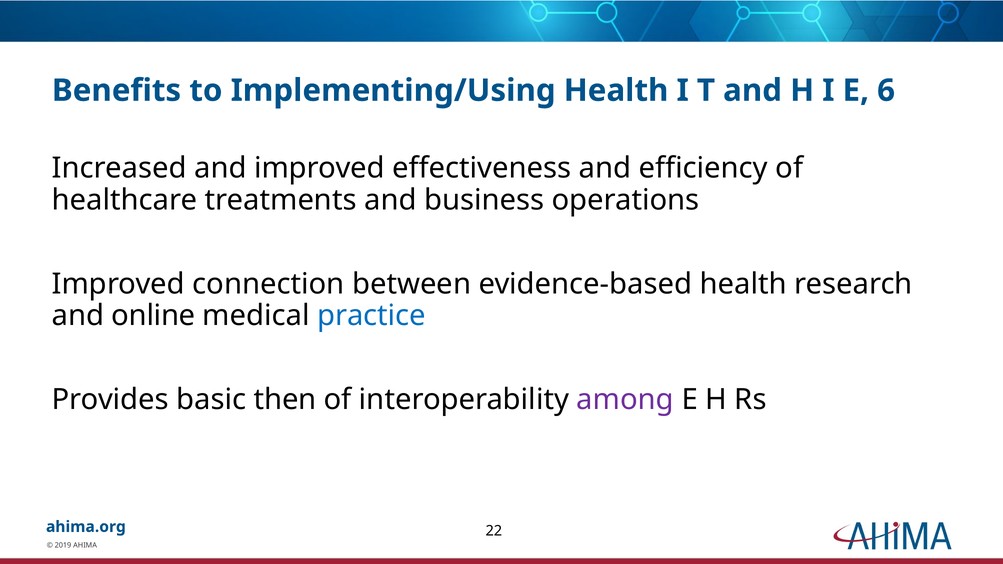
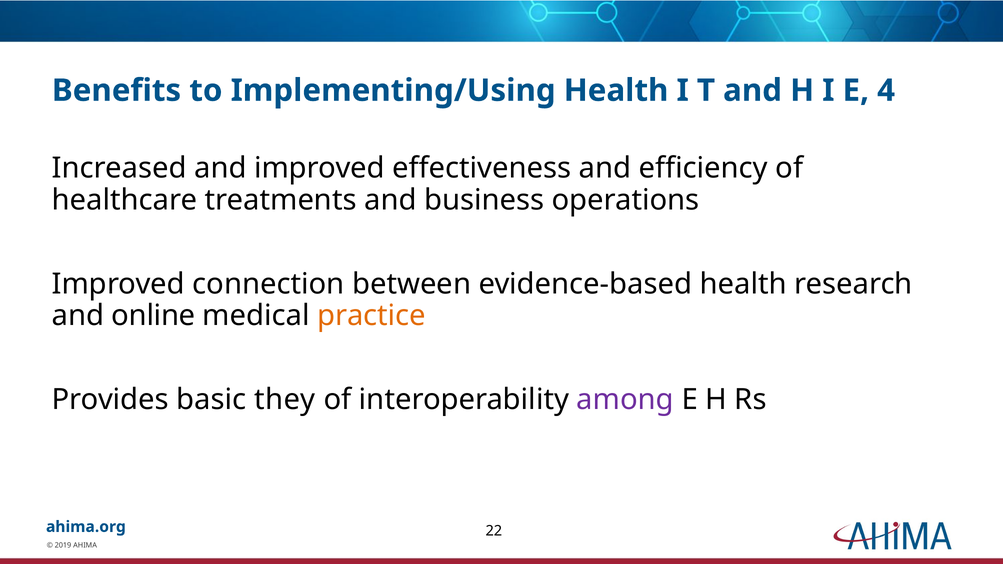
6: 6 -> 4
practice colour: blue -> orange
then: then -> they
